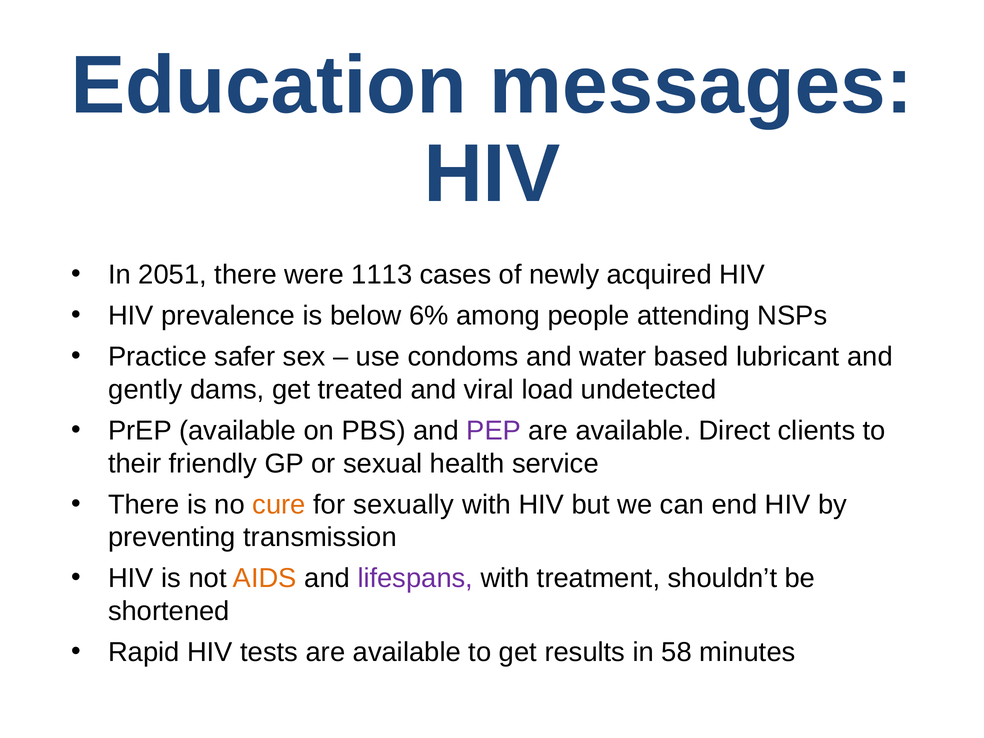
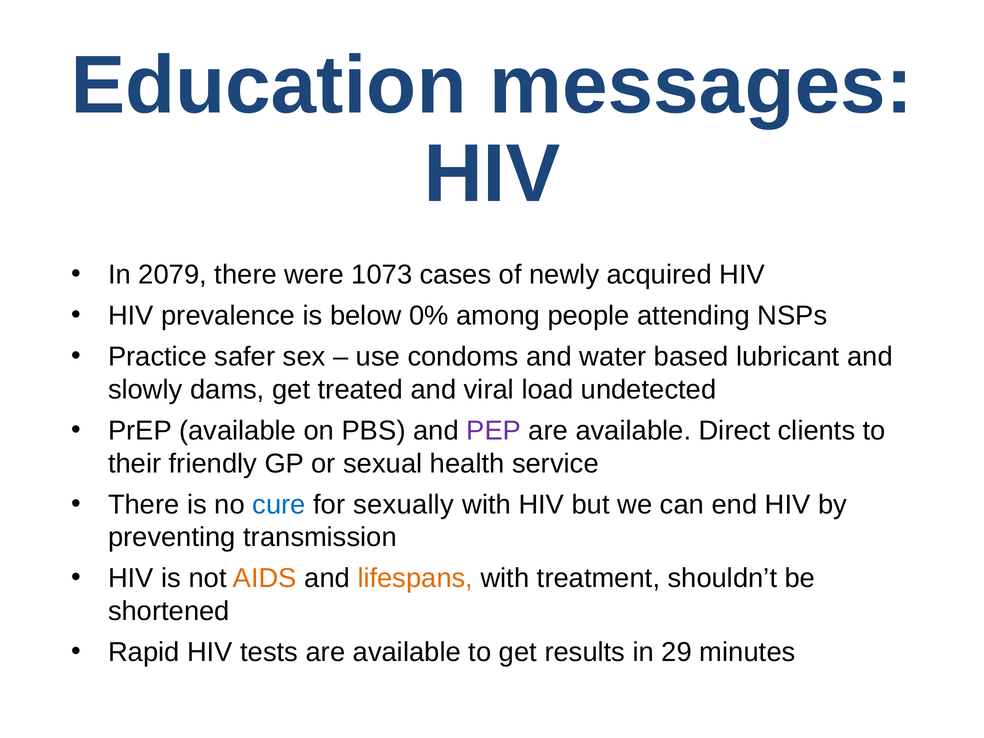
2051: 2051 -> 2079
1113: 1113 -> 1073
6%: 6% -> 0%
gently: gently -> slowly
cure colour: orange -> blue
lifespans colour: purple -> orange
58: 58 -> 29
